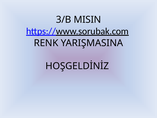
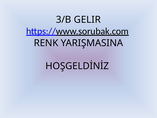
MISIN: MISIN -> GELIR
